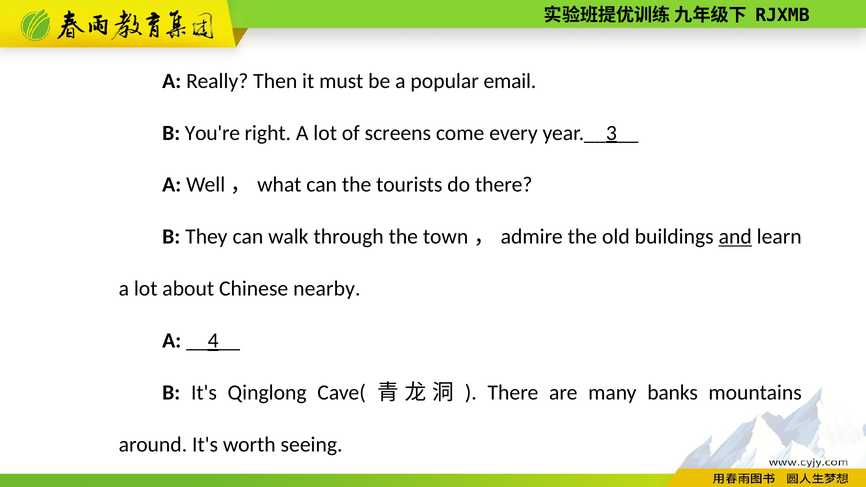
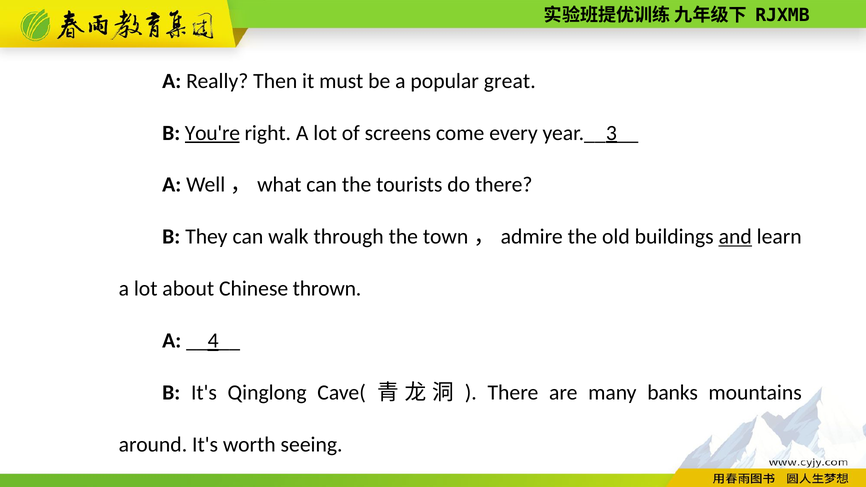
email: email -> great
You're underline: none -> present
nearby: nearby -> thrown
